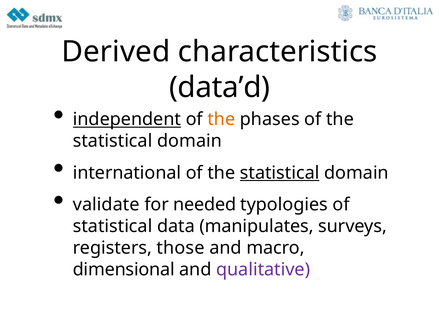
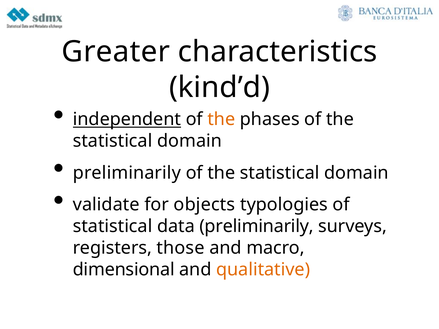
Derived: Derived -> Greater
data’d: data’d -> kind’d
international at (127, 173): international -> preliminarily
statistical at (280, 173) underline: present -> none
needed: needed -> objects
data manipulates: manipulates -> preliminarily
qualitative colour: purple -> orange
